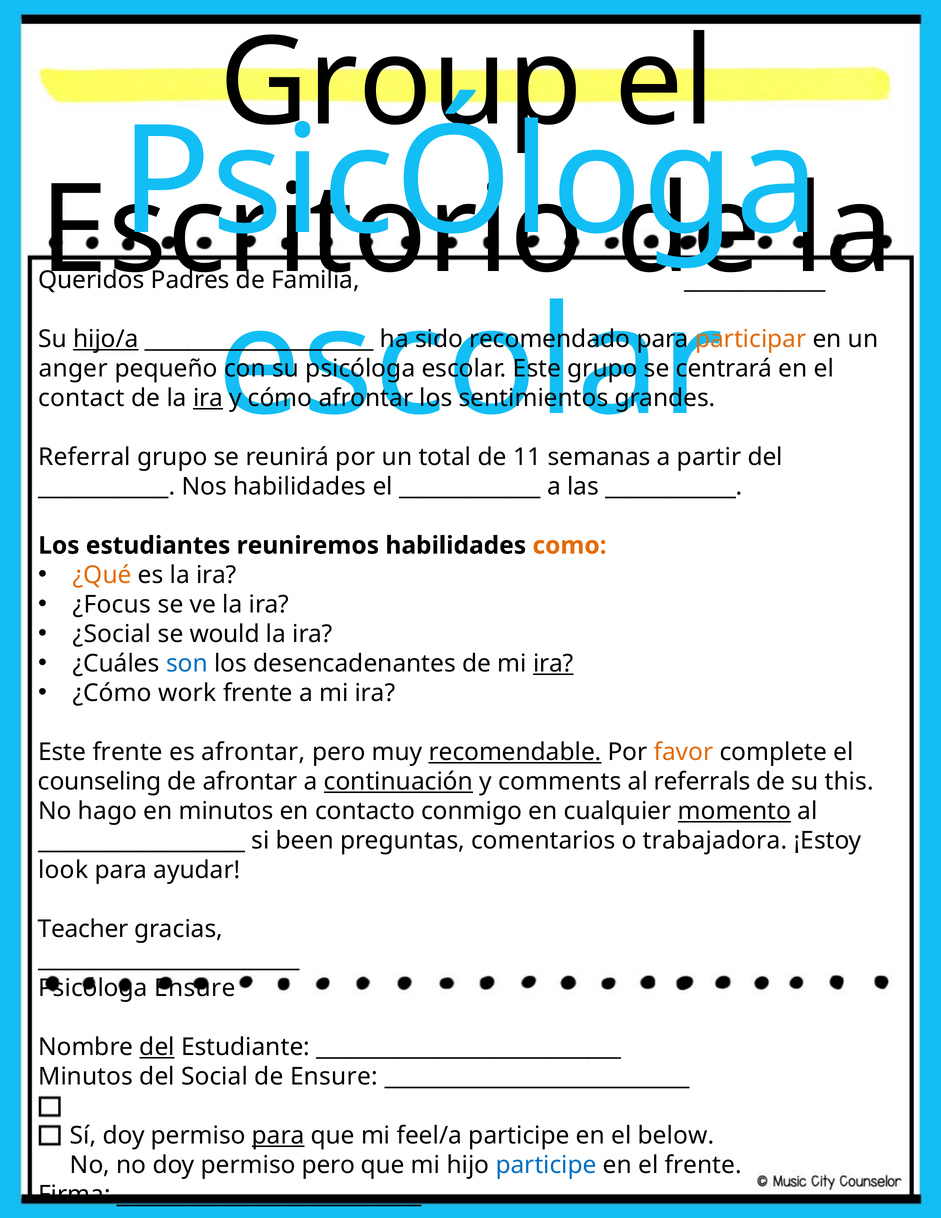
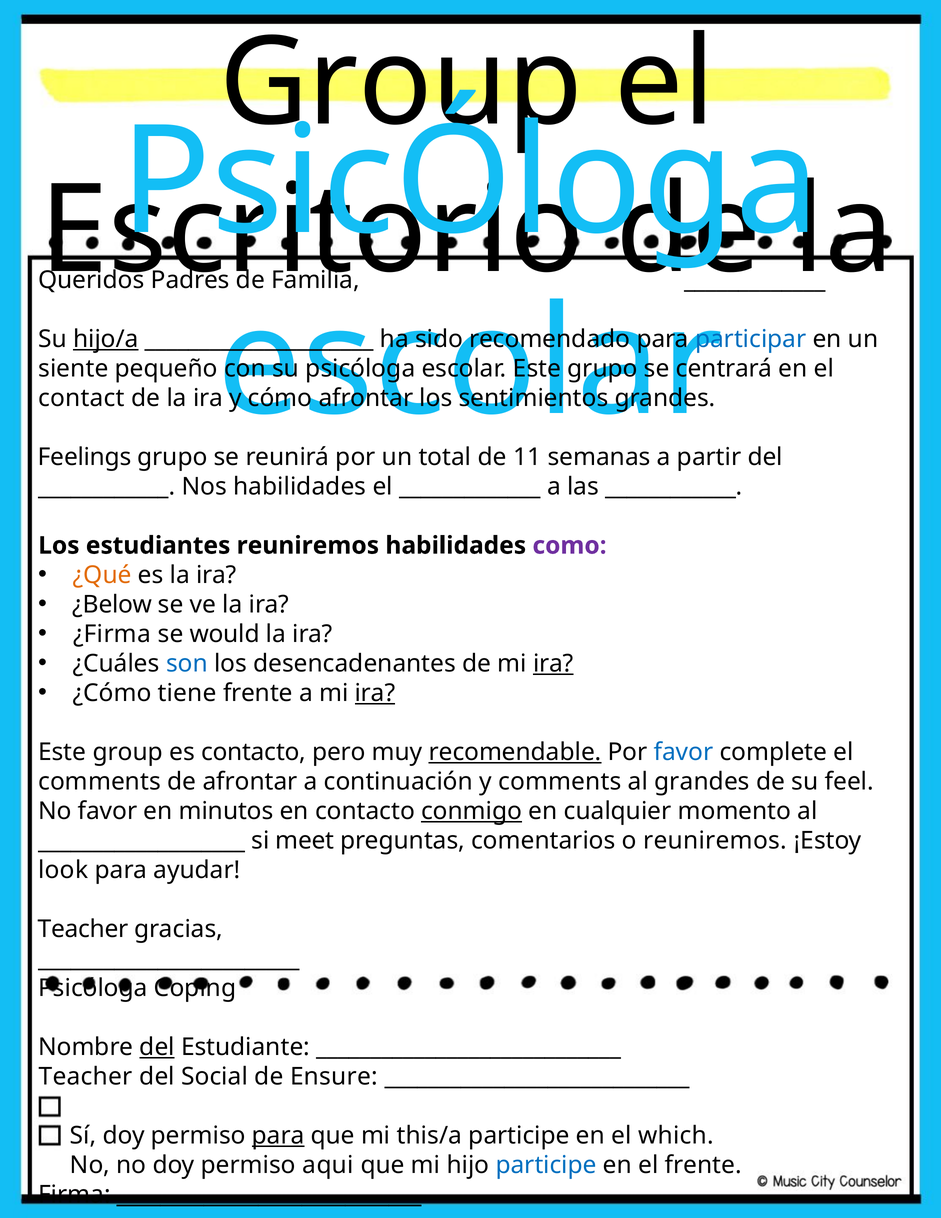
participar colour: orange -> blue
anger: anger -> siente
ira at (208, 398) underline: present -> none
Referral: Referral -> Feelings
como colour: orange -> purple
¿Focus: ¿Focus -> ¿Below
¿Social: ¿Social -> ¿Firma
work: work -> tiene
ira at (375, 693) underline: none -> present
Este frente: frente -> group
es afrontar: afrontar -> contacto
favor at (684, 752) colour: orange -> blue
counseling at (100, 782): counseling -> comments
continuación underline: present -> none
al referrals: referrals -> grandes
this: this -> feel
No hago: hago -> favor
conmigo underline: none -> present
momento underline: present -> none
been: been -> meet
o trabajadora: trabajadora -> reuniremos
Psicóloga Ensure: Ensure -> Coping
Minutos at (86, 1077): Minutos -> Teacher
feel/a: feel/a -> this/a
below: below -> which
permiso pero: pero -> aqui
